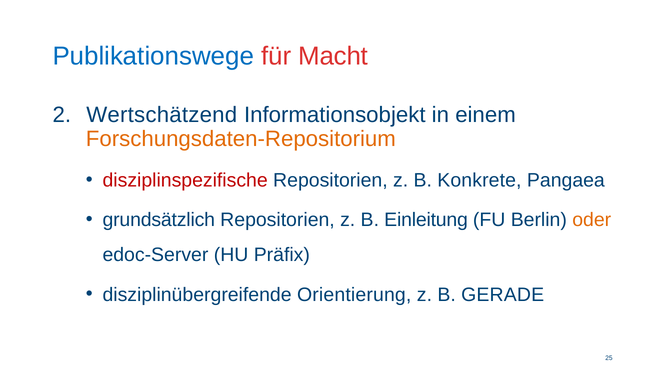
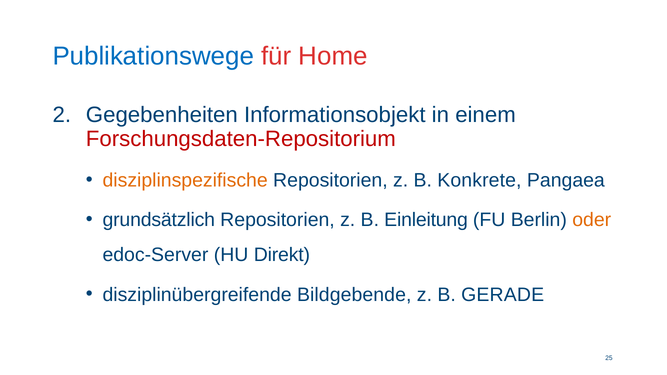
Macht: Macht -> Home
Wertschätzend: Wertschätzend -> Gegebenheiten
Forschungsdaten-Repositorium colour: orange -> red
disziplinspezifische colour: red -> orange
Präfix: Präfix -> Direkt
Orientierung: Orientierung -> Bildgebende
